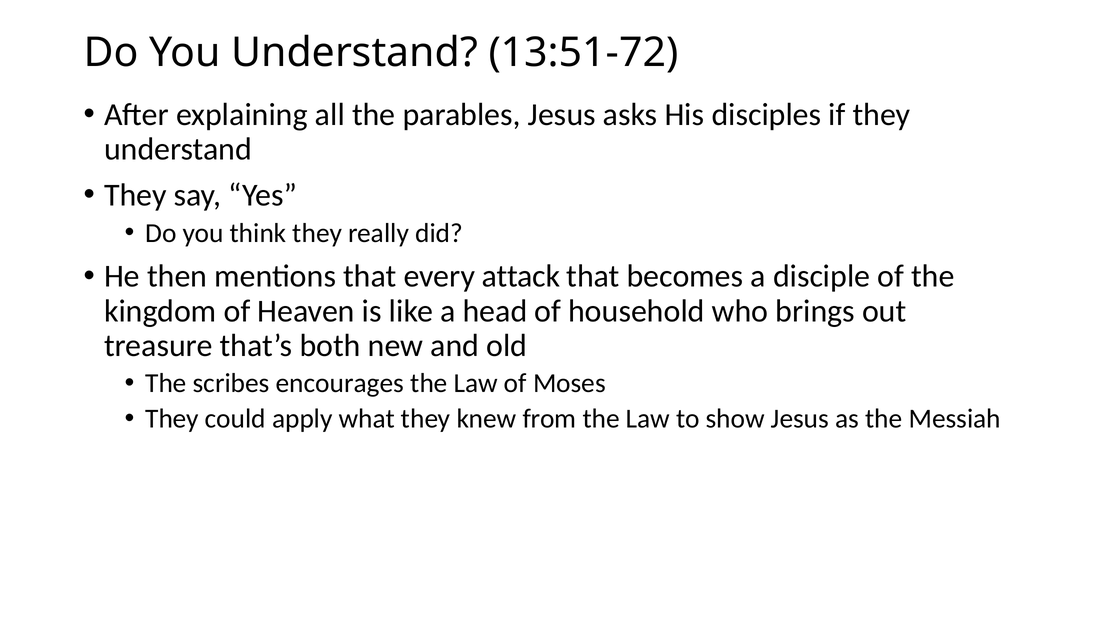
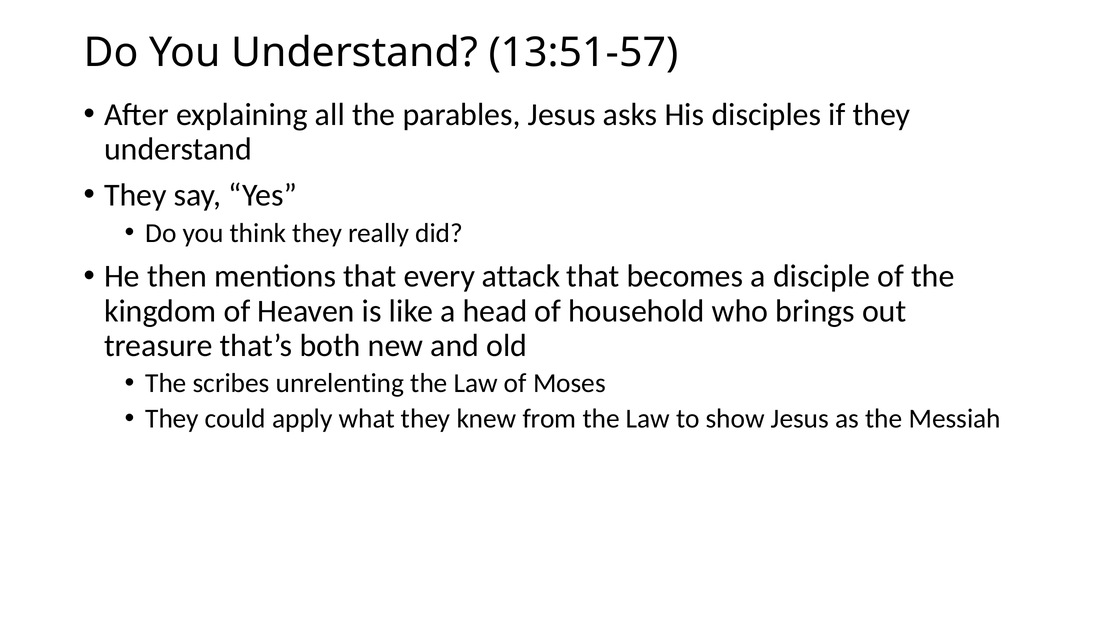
13:51-72: 13:51-72 -> 13:51-57
encourages: encourages -> unrelenting
